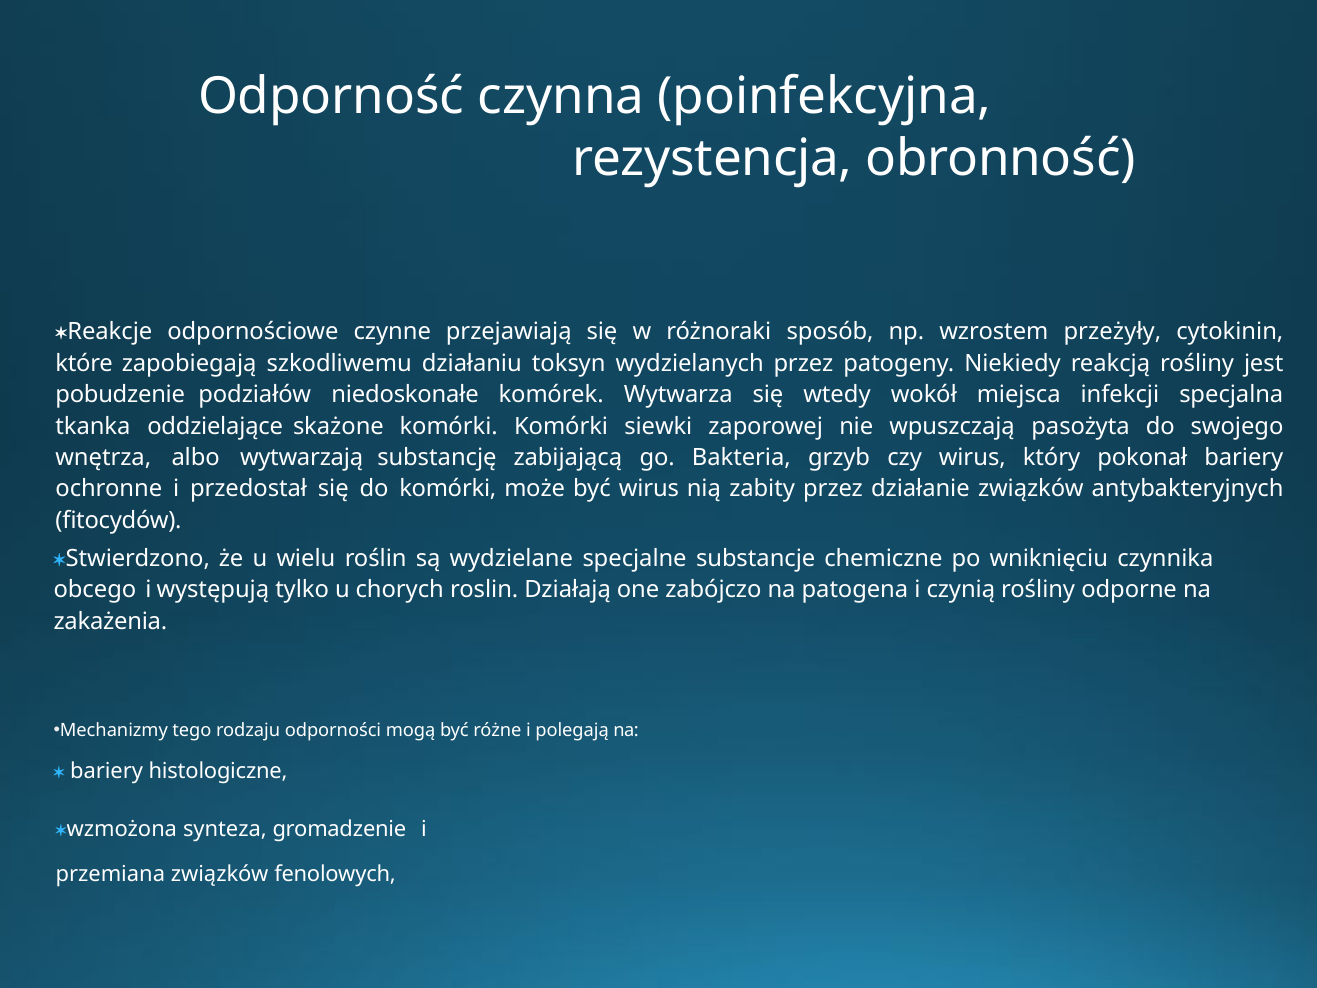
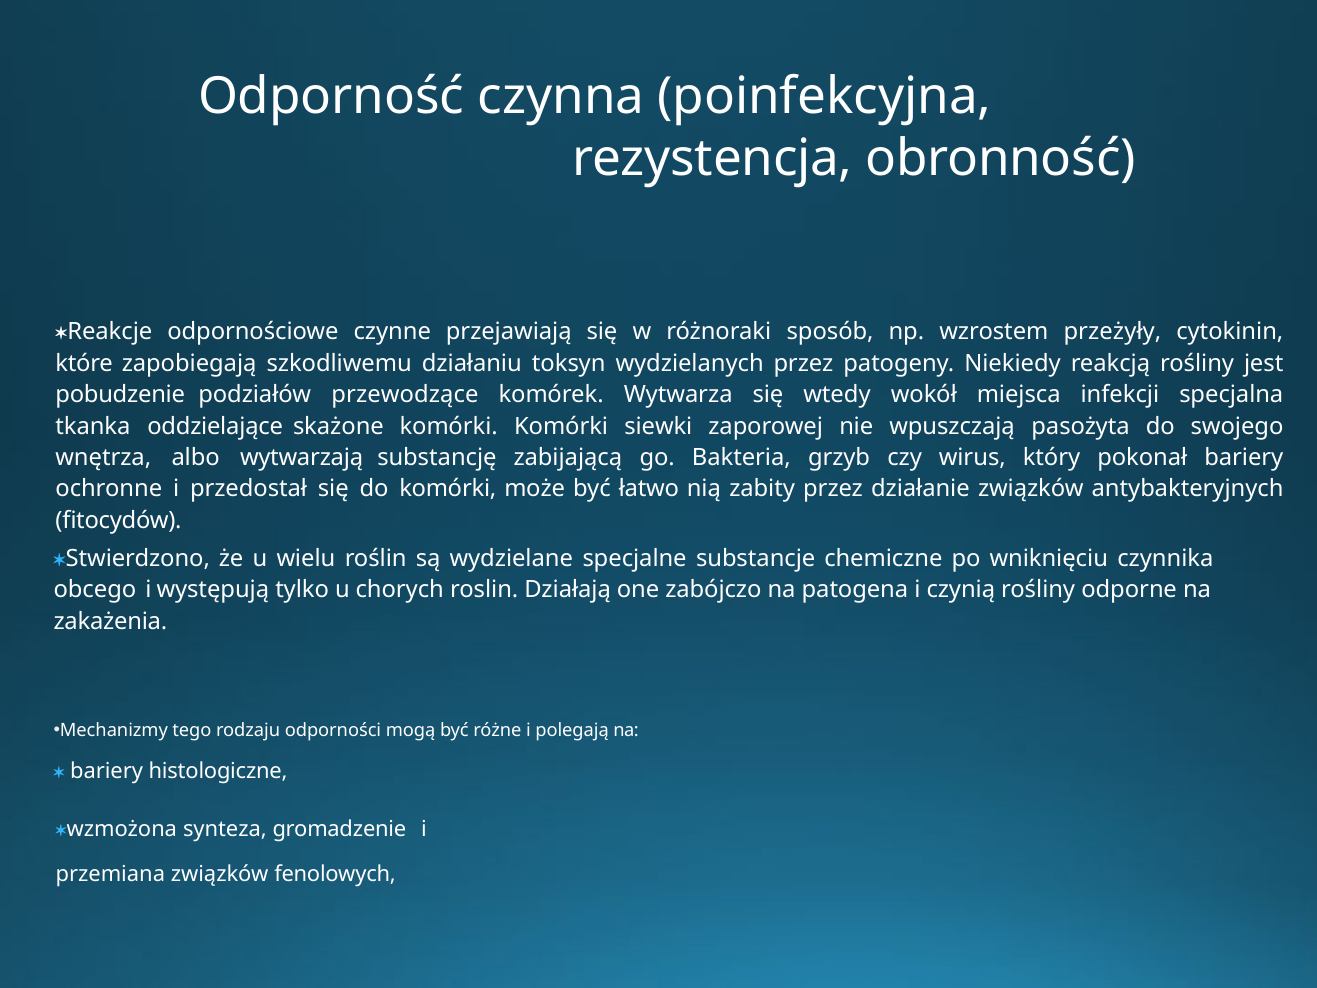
niedoskonałe: niedoskonałe -> przewodzące
być wirus: wirus -> łatwo
